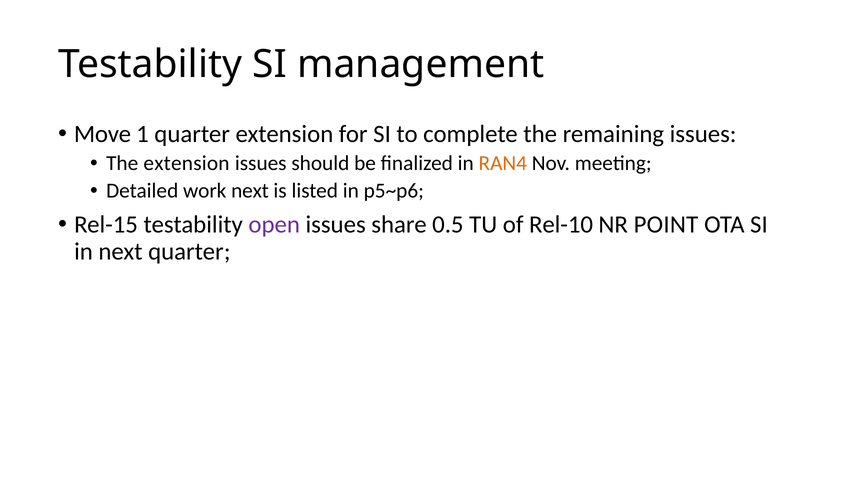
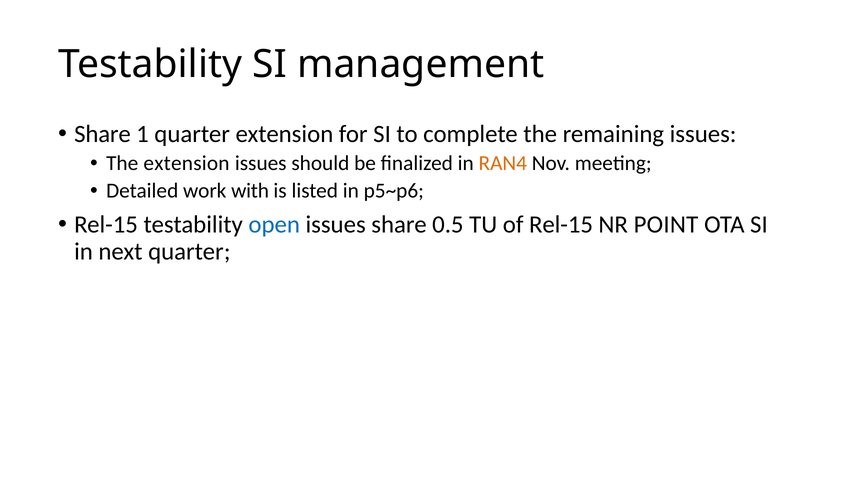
Move at (103, 134): Move -> Share
work next: next -> with
open colour: purple -> blue
of Rel-10: Rel-10 -> Rel-15
